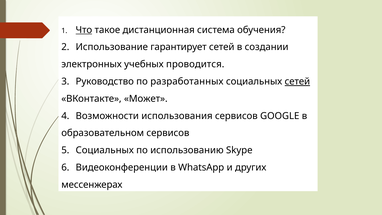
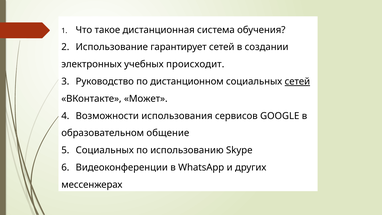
Что underline: present -> none
проводится: проводится -> происходит
разработанных: разработанных -> дистанционном
образовательном сервисов: сервисов -> общение
